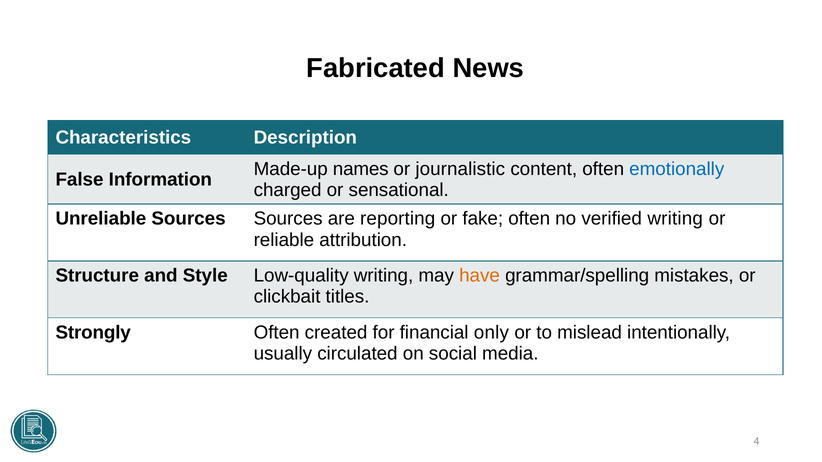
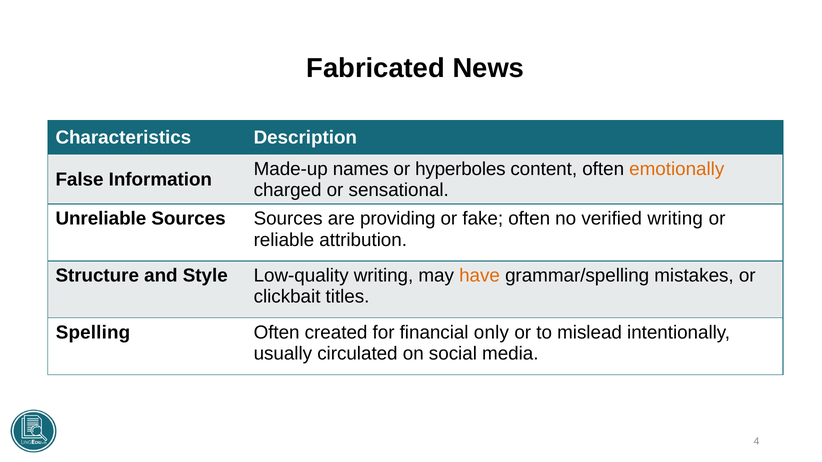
journalistic: journalistic -> hyperboles
emotionally colour: blue -> orange
reporting: reporting -> providing
Strongly: Strongly -> Spelling
